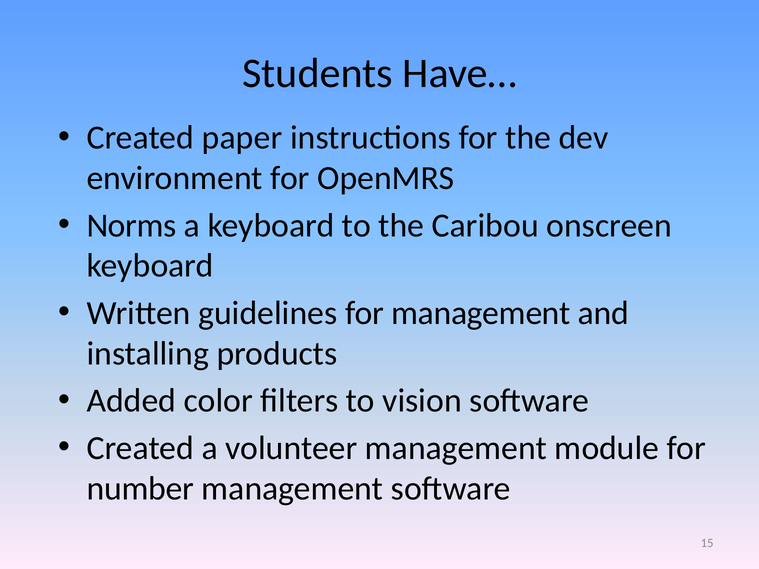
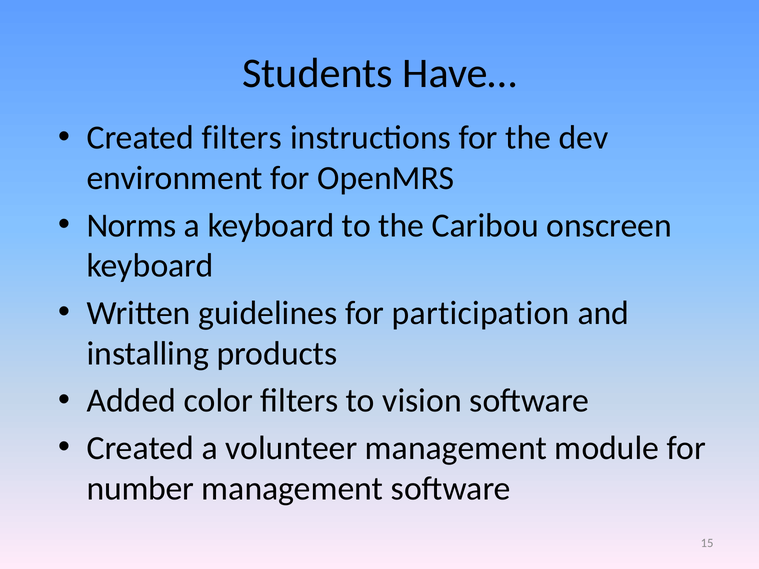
Created paper: paper -> filters
for management: management -> participation
